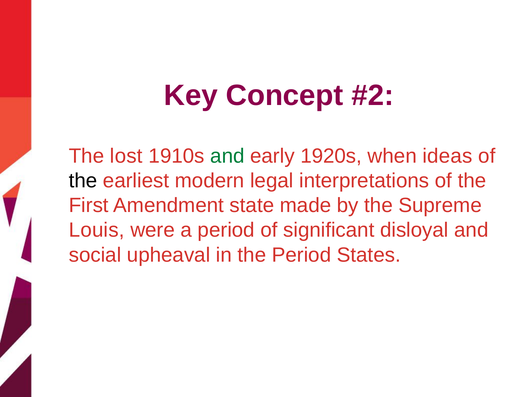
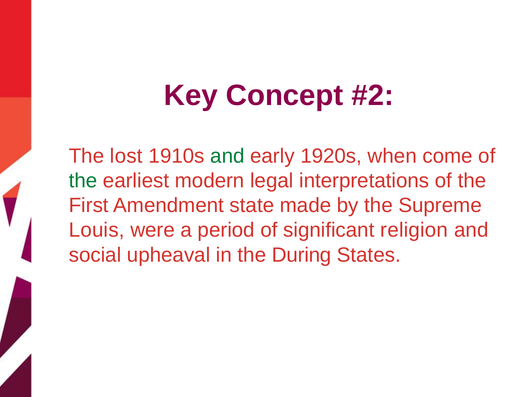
ideas: ideas -> come
the at (83, 181) colour: black -> green
disloyal: disloyal -> religion
the Period: Period -> During
